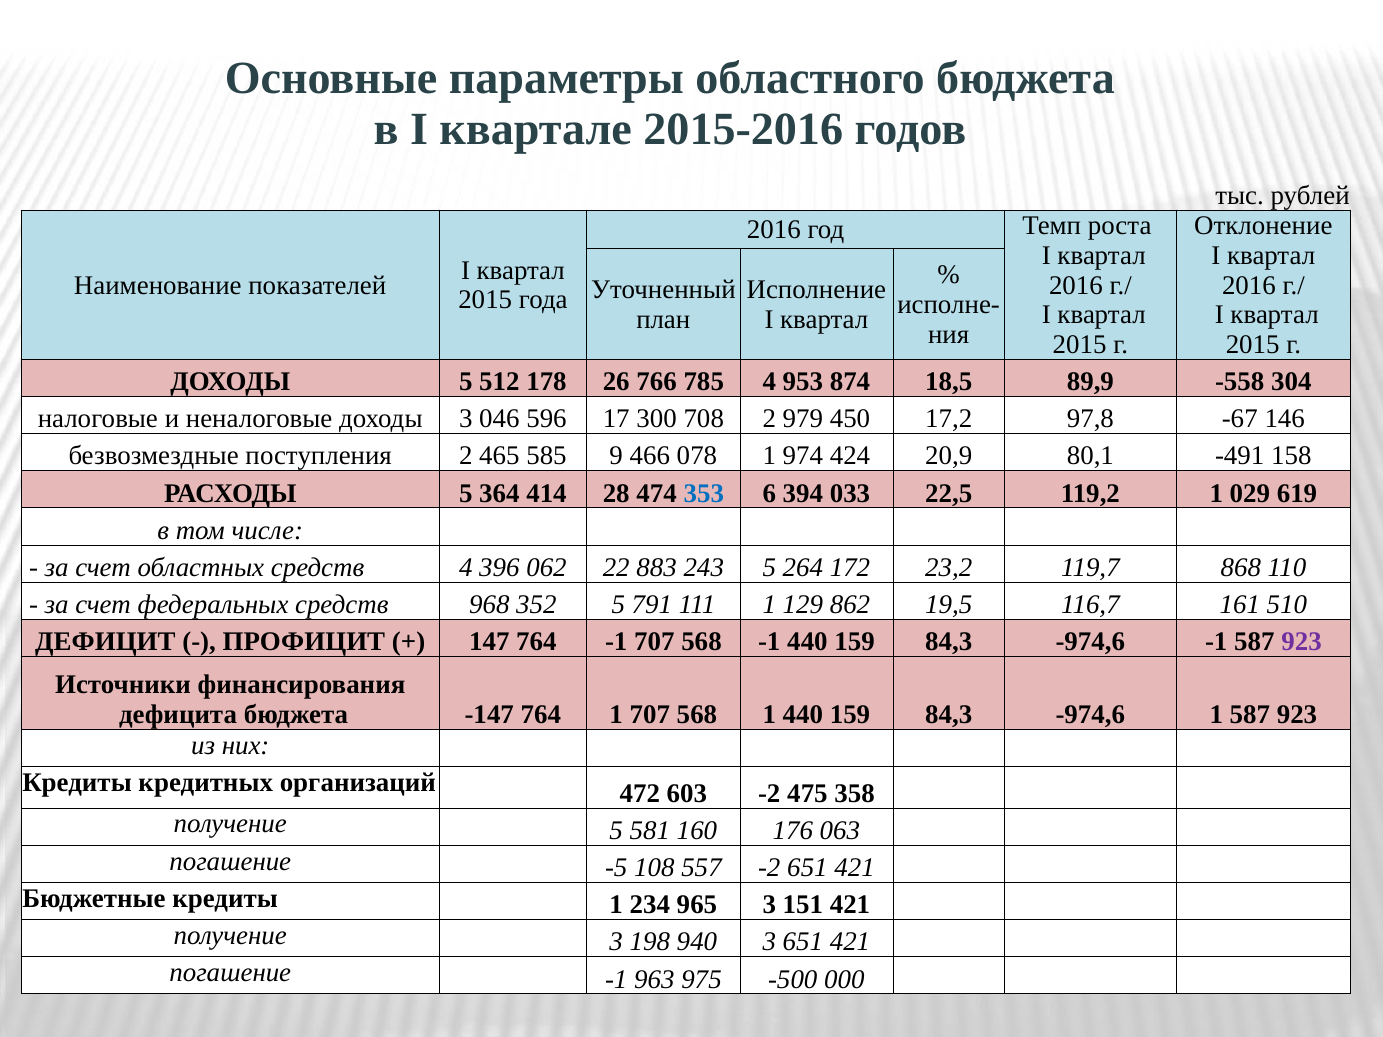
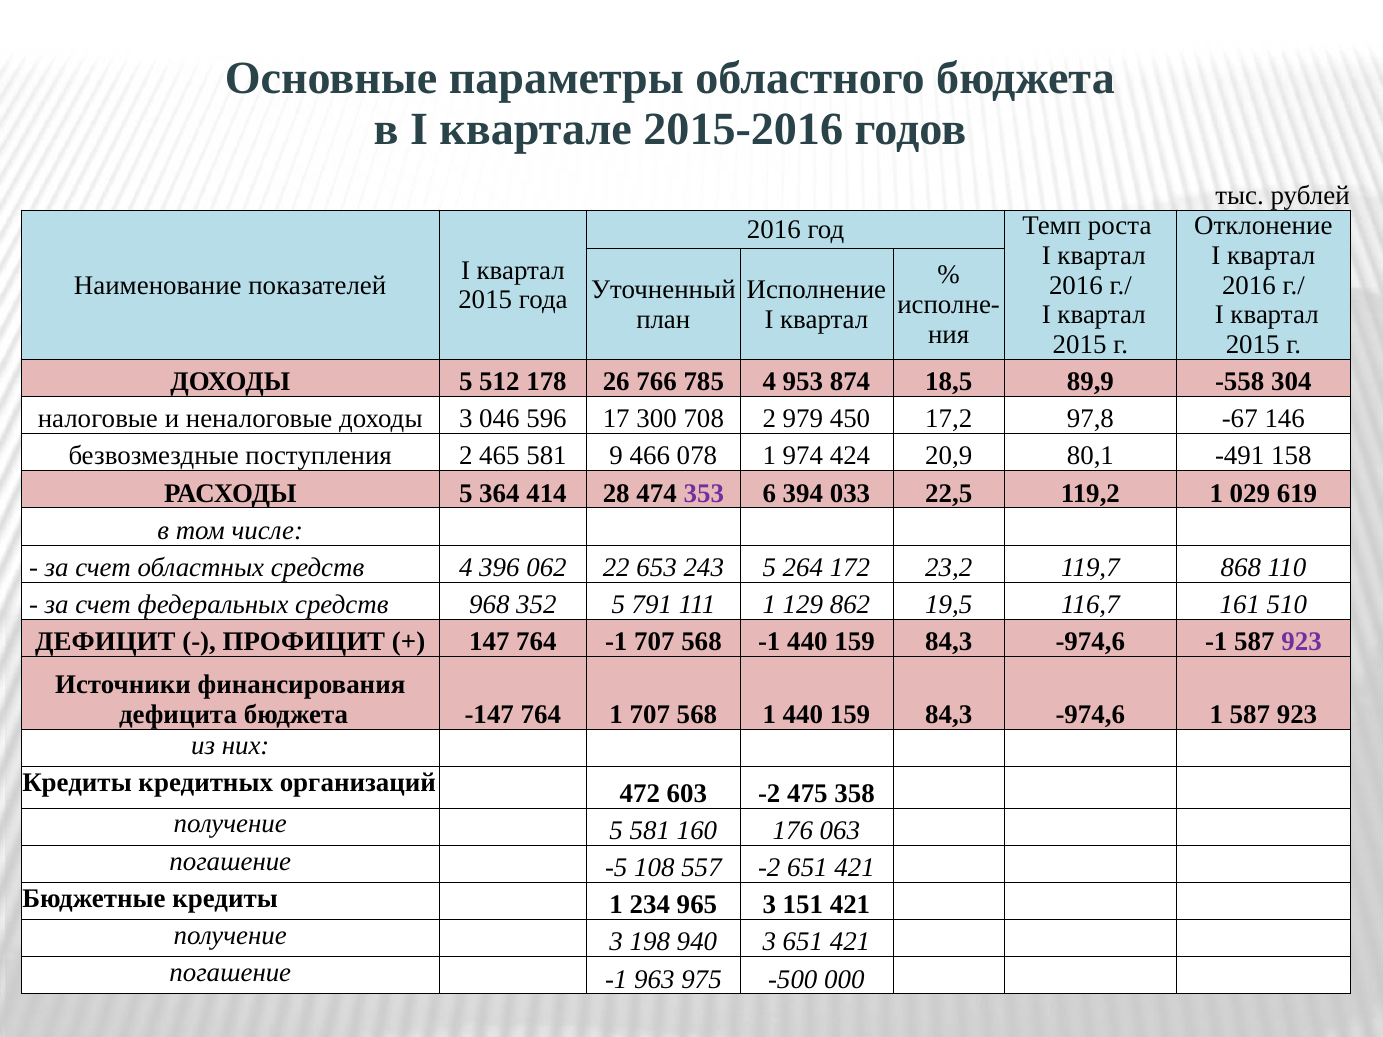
465 585: 585 -> 581
353 colour: blue -> purple
883: 883 -> 653
